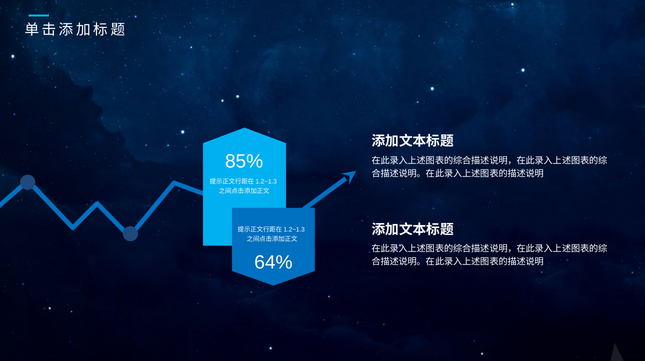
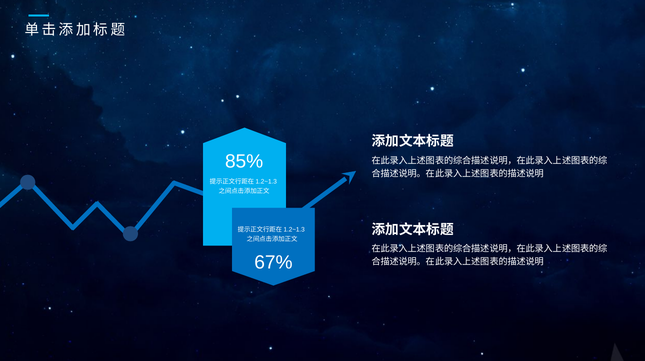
64%: 64% -> 67%
